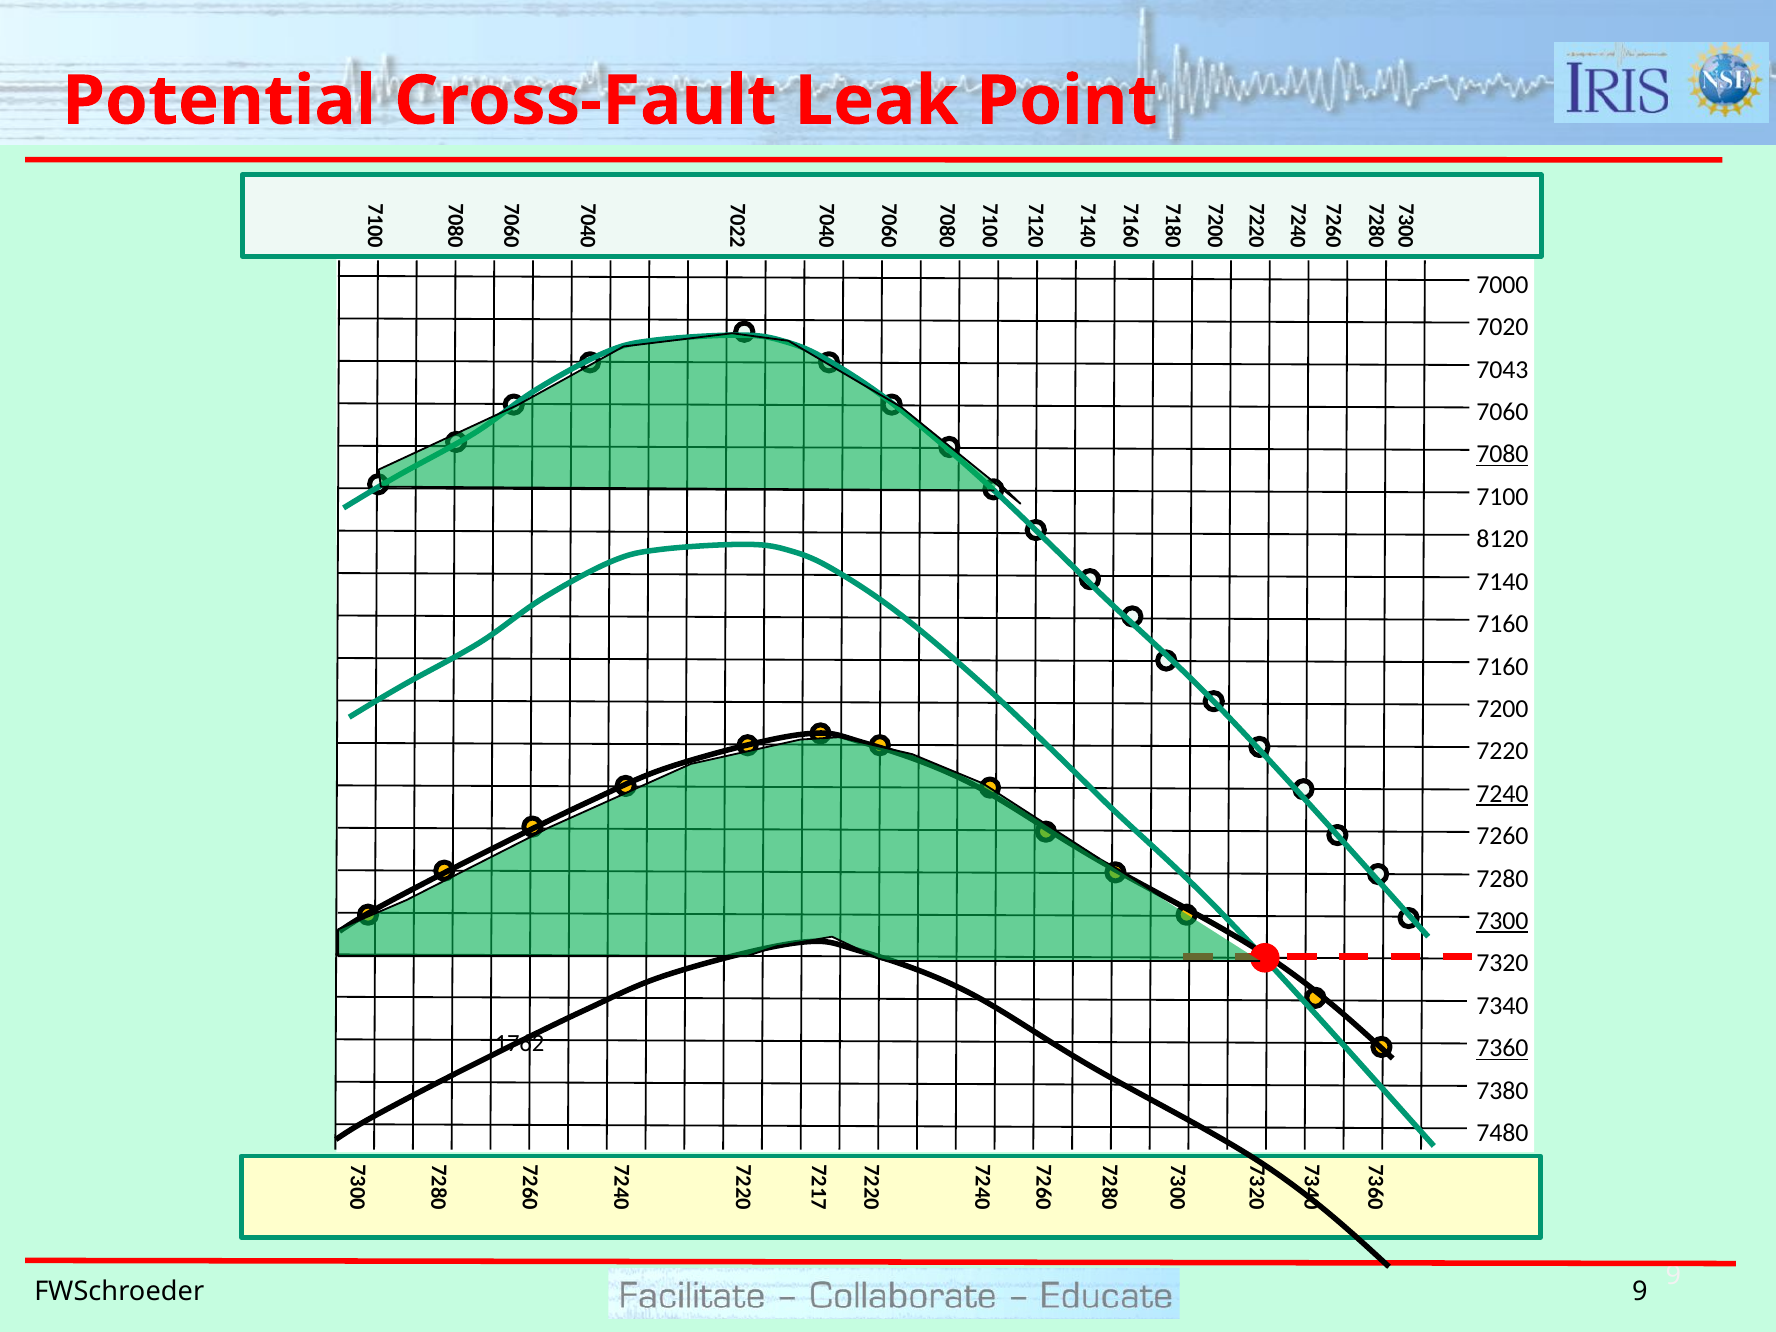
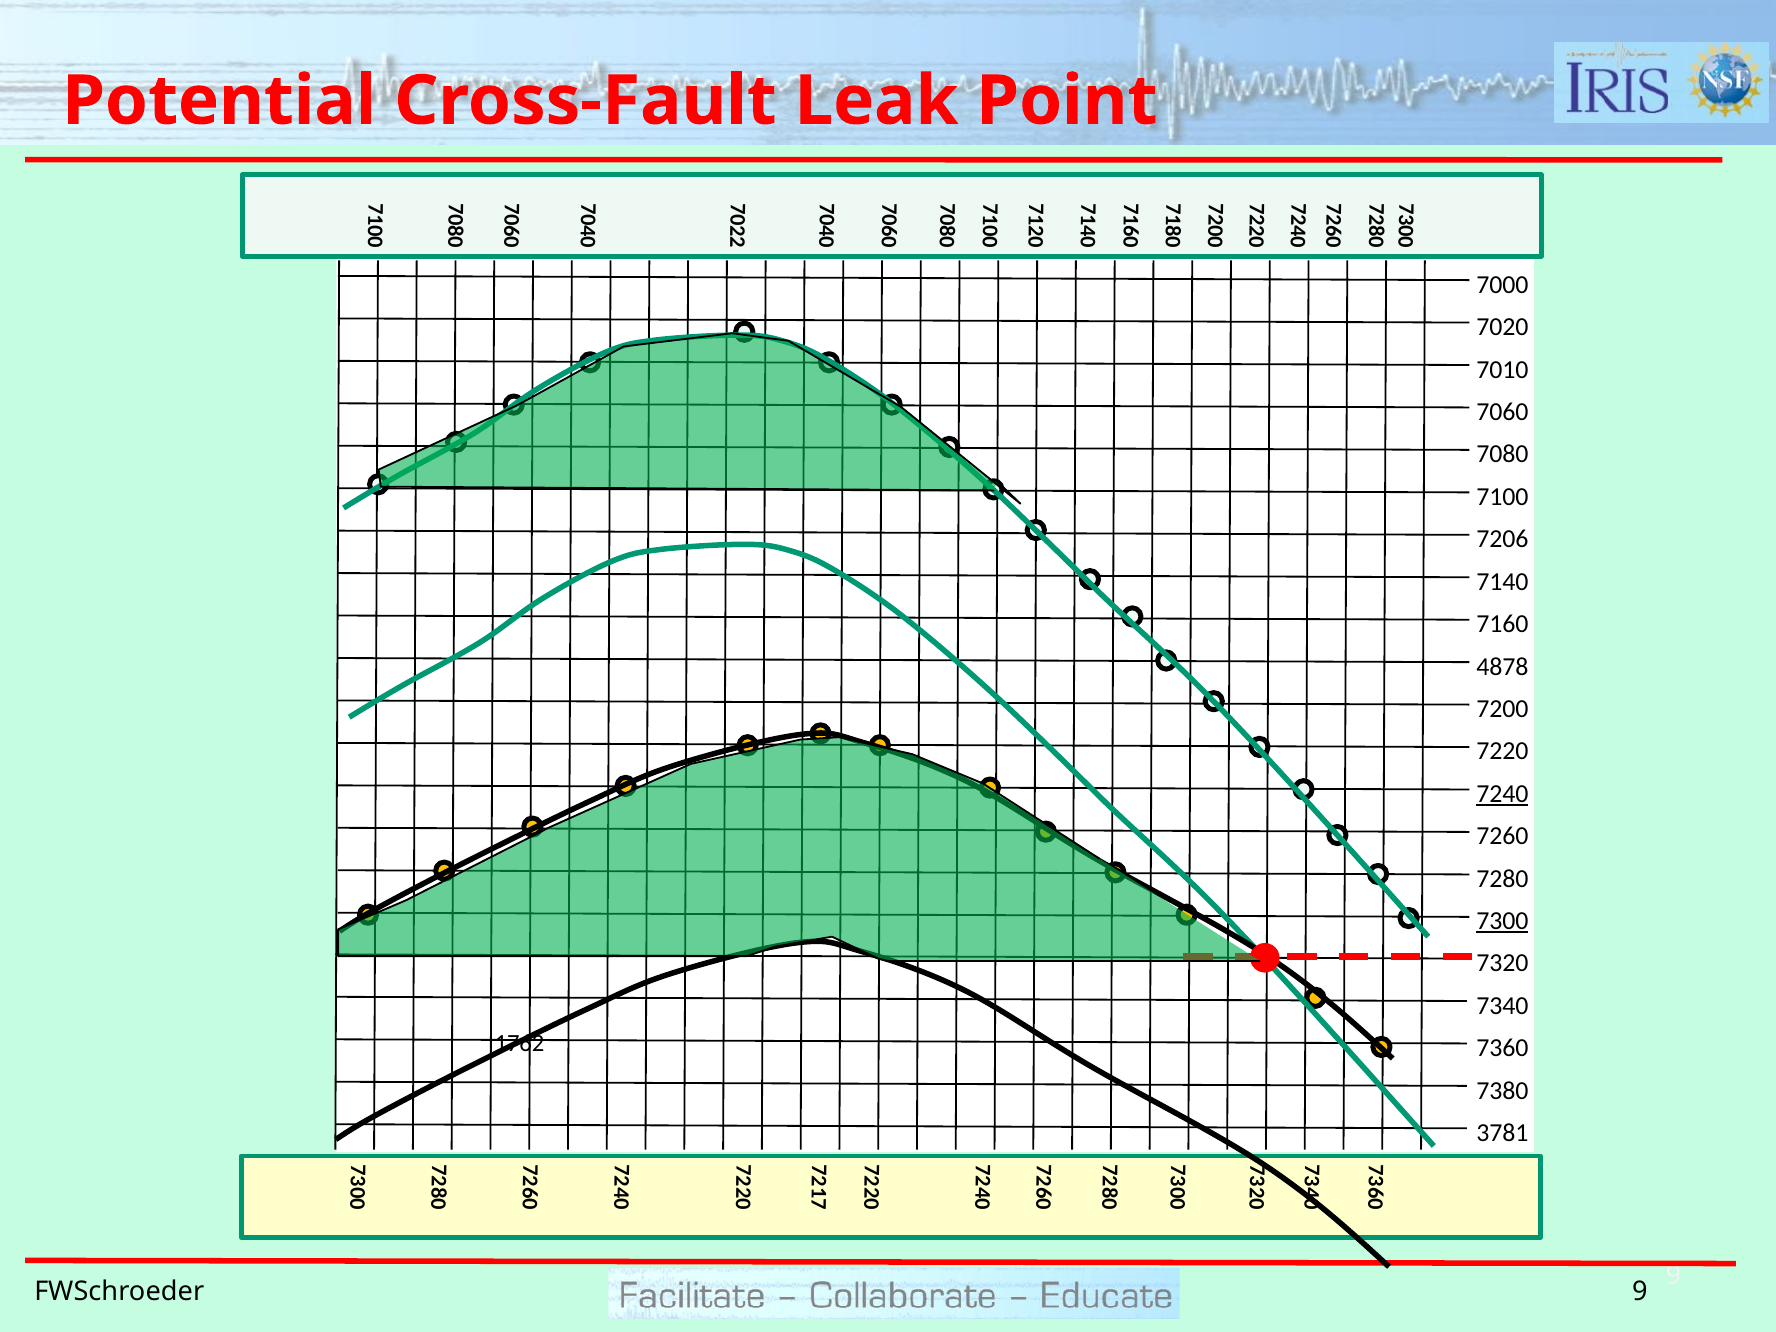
7043: 7043 -> 7010
7080 underline: present -> none
8120: 8120 -> 7206
7160 at (1502, 667): 7160 -> 4878
7360 underline: present -> none
7480: 7480 -> 3781
